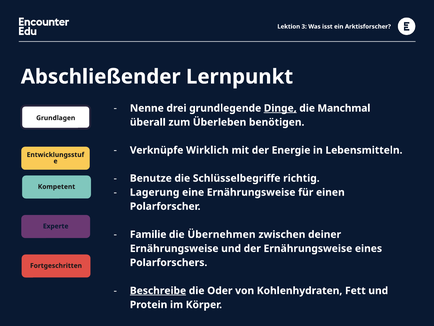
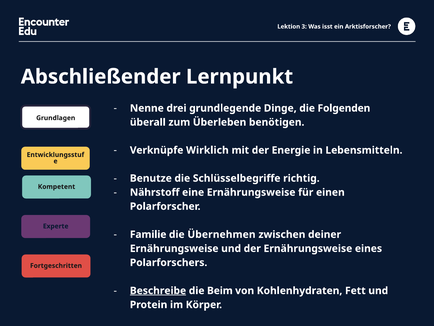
Dinge underline: present -> none
Manchmal: Manchmal -> Folgenden
Lagerung: Lagerung -> Nährstoff
Oder: Oder -> Beim
